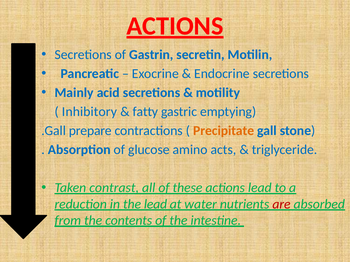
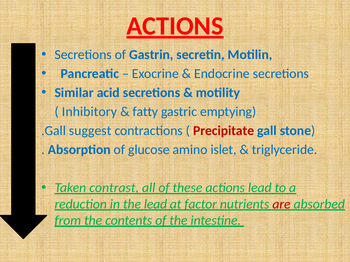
Mainly: Mainly -> Similar
prepare: prepare -> suggest
Precipitate colour: orange -> red
acts: acts -> islet
water: water -> factor
